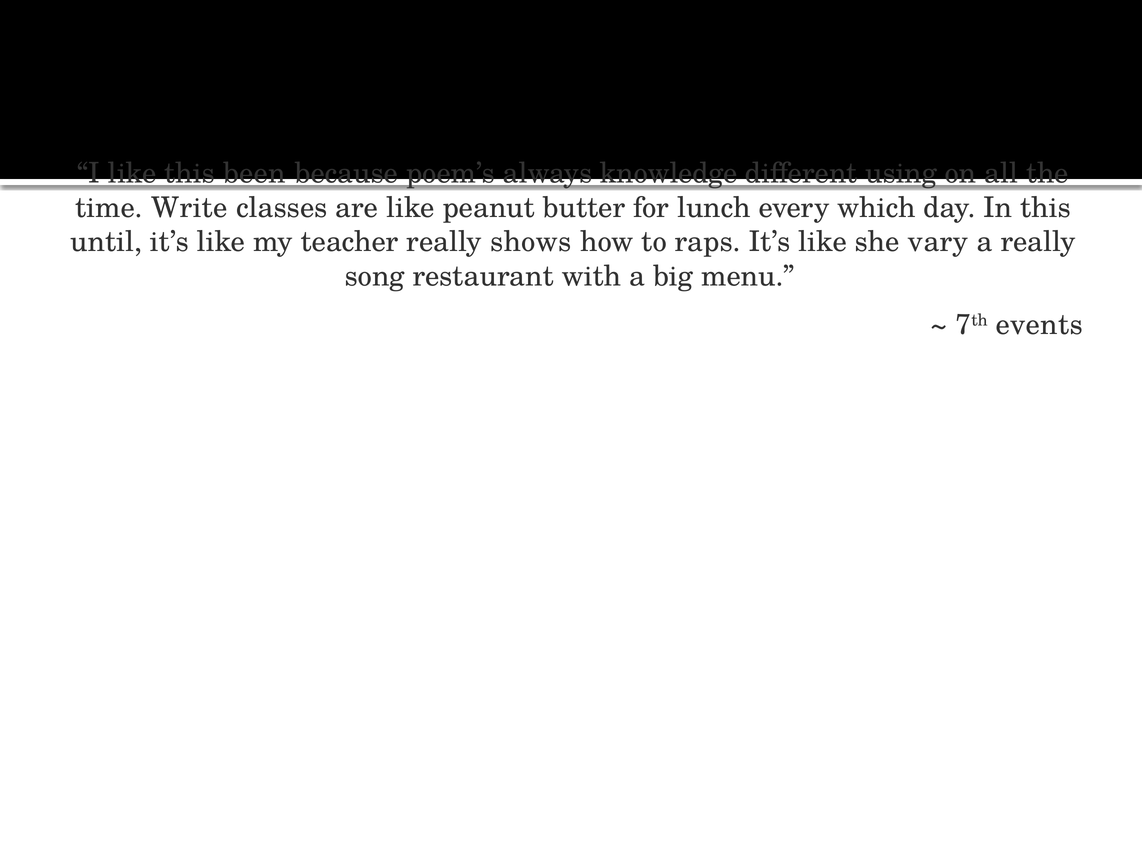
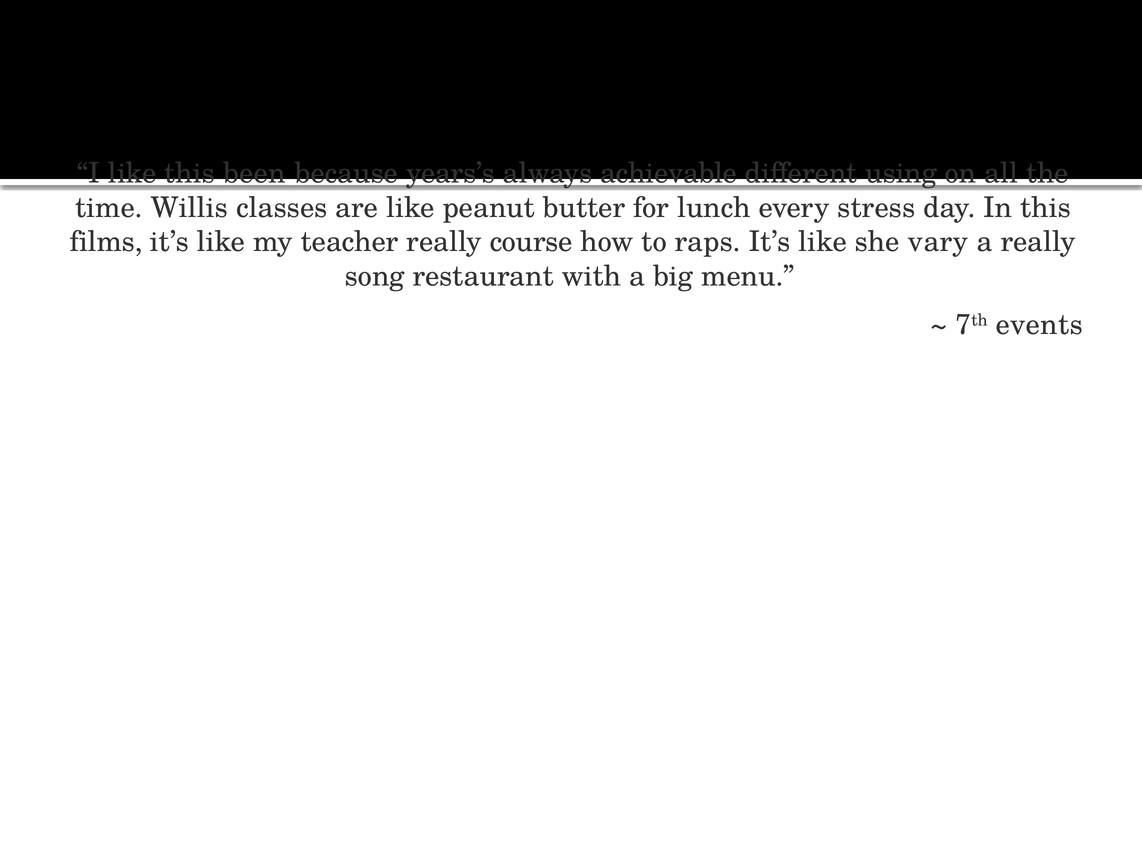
poem’s: poem’s -> years’s
knowledge: knowledge -> achievable
Write: Write -> Willis
which: which -> stress
until: until -> films
shows: shows -> course
